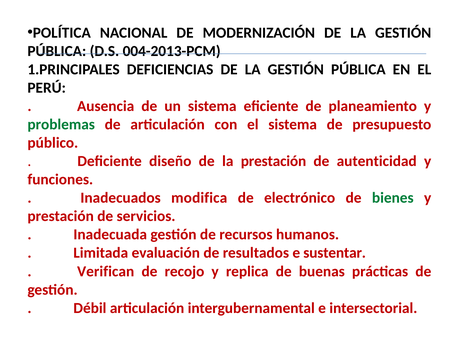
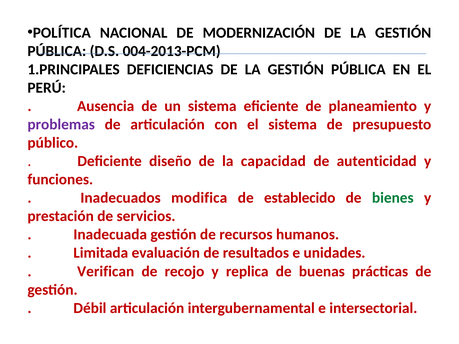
problemas colour: green -> purple
la prestación: prestación -> capacidad
electrónico: electrónico -> establecido
sustentar: sustentar -> unidades
